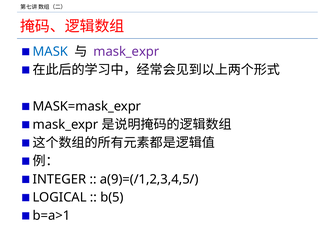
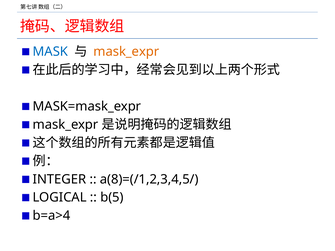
mask_expr at (126, 52) colour: purple -> orange
a(9)=(/1,2,3,4,5/: a(9)=(/1,2,3,4,5/ -> a(8)=(/1,2,3,4,5/
b=a>1: b=a>1 -> b=a>4
